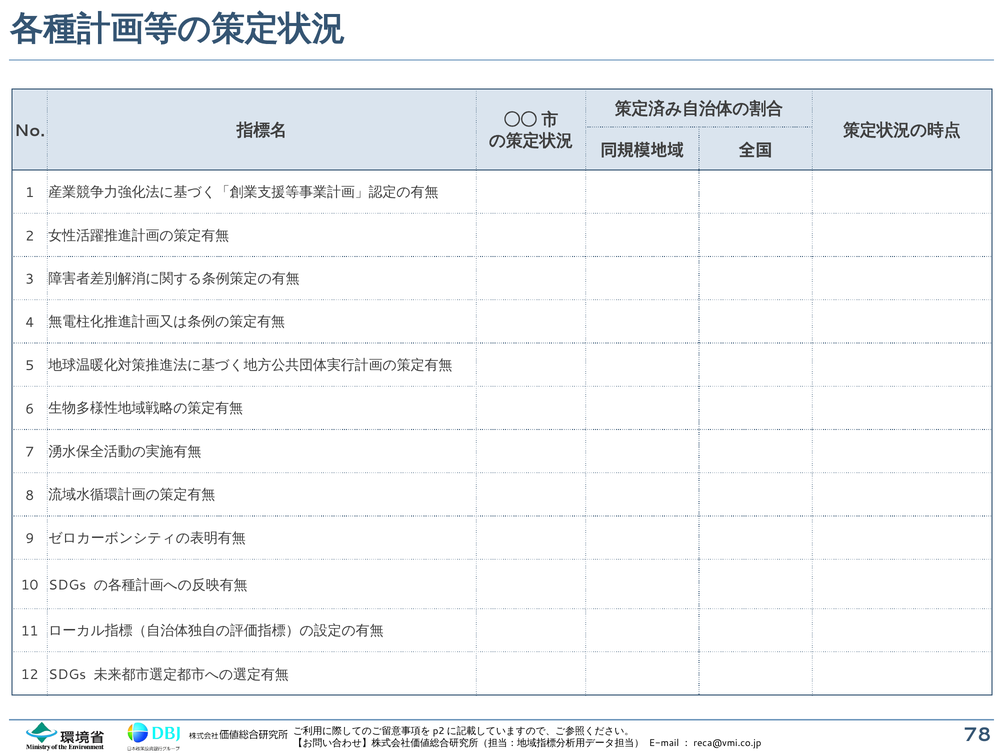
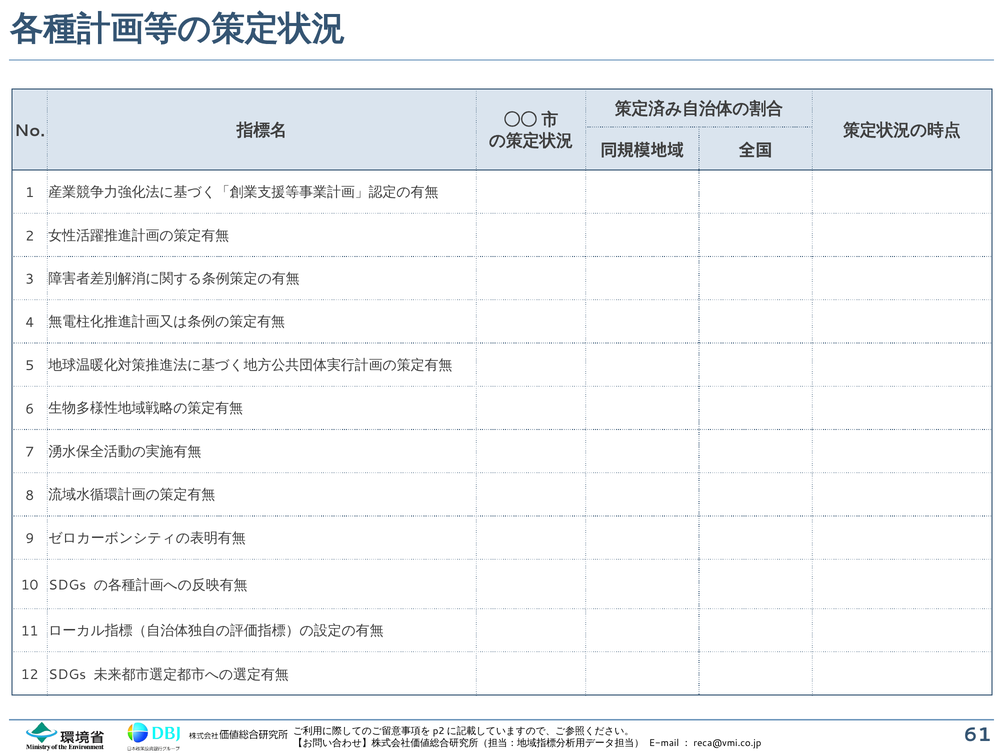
78: 78 -> 61
